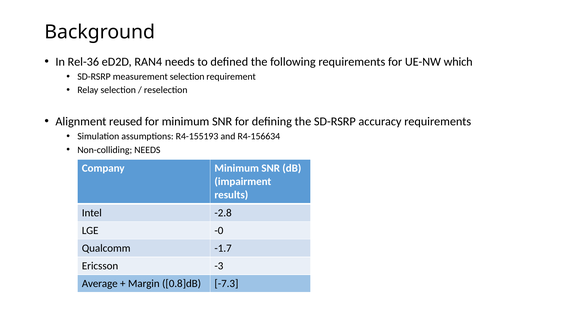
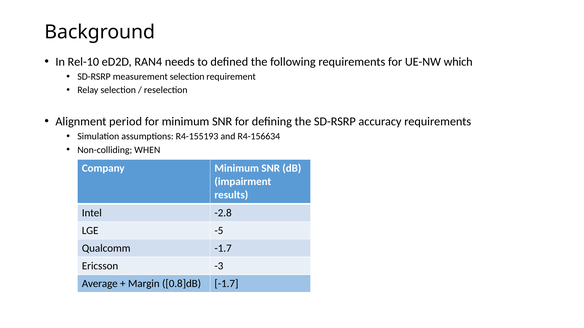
Rel-36: Rel-36 -> Rel-10
reused: reused -> period
Non-colliding NEEDS: NEEDS -> WHEN
-0: -0 -> -5
0.8]dB -7.3: -7.3 -> -1.7
